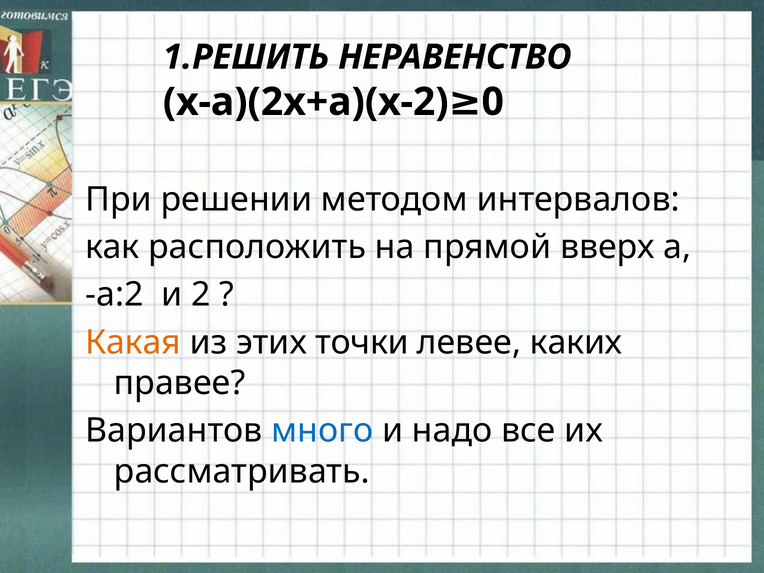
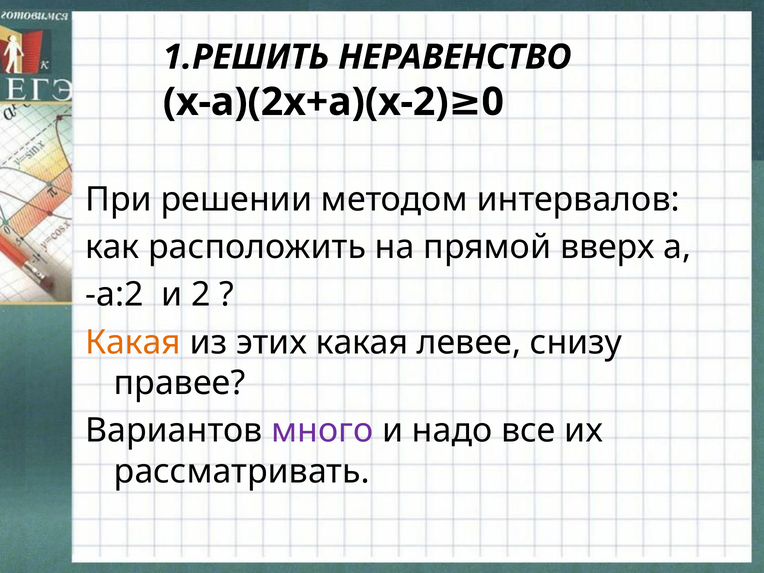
этих точки: точки -> какая
каких: каких -> снизу
много colour: blue -> purple
